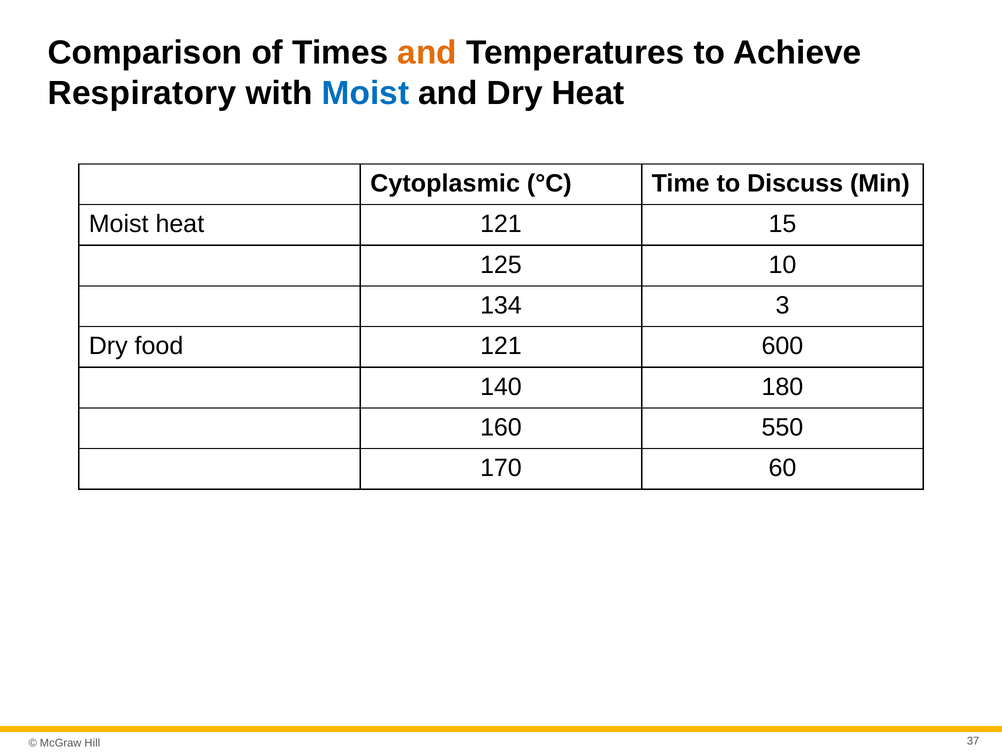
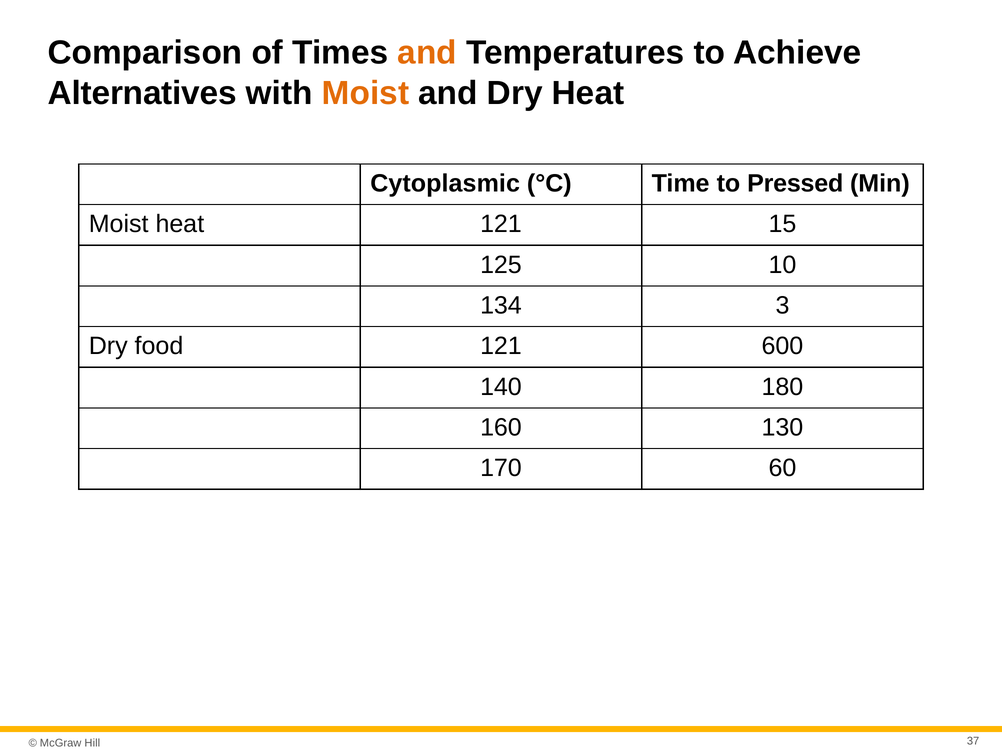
Respiratory: Respiratory -> Alternatives
Moist at (366, 93) colour: blue -> orange
Discuss: Discuss -> Pressed
550: 550 -> 130
